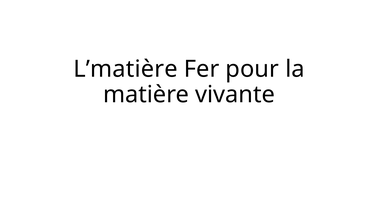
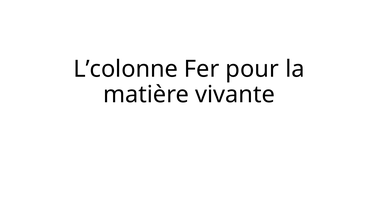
L’matière: L’matière -> L’colonne
